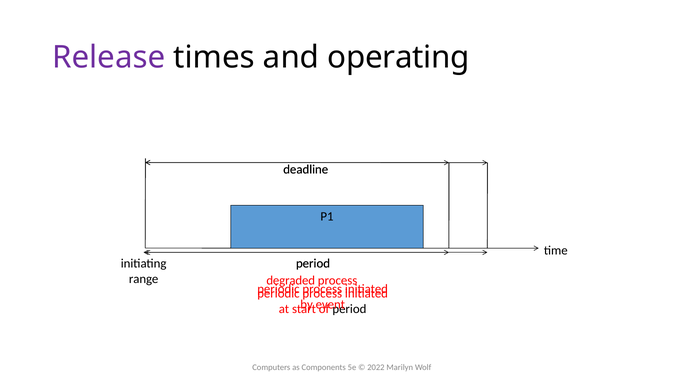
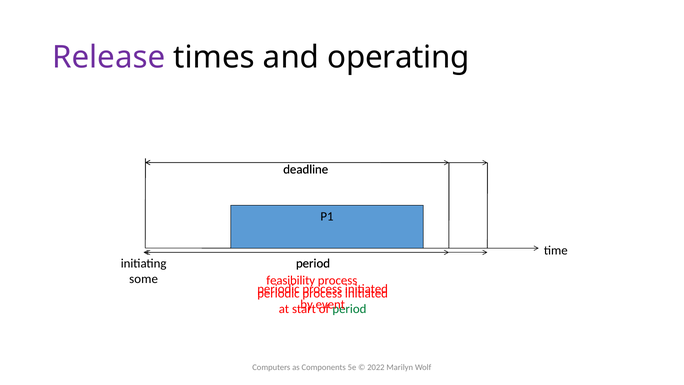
range: range -> some
degraded: degraded -> feasibility
period at (349, 309) colour: black -> green
